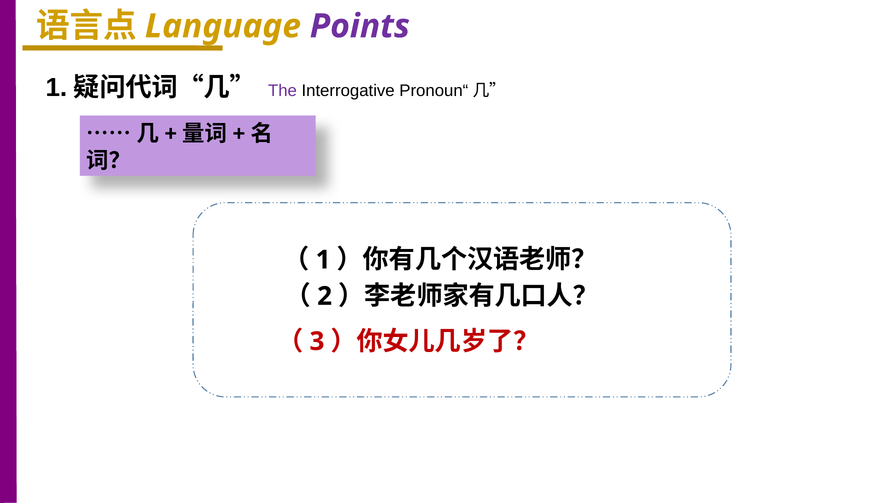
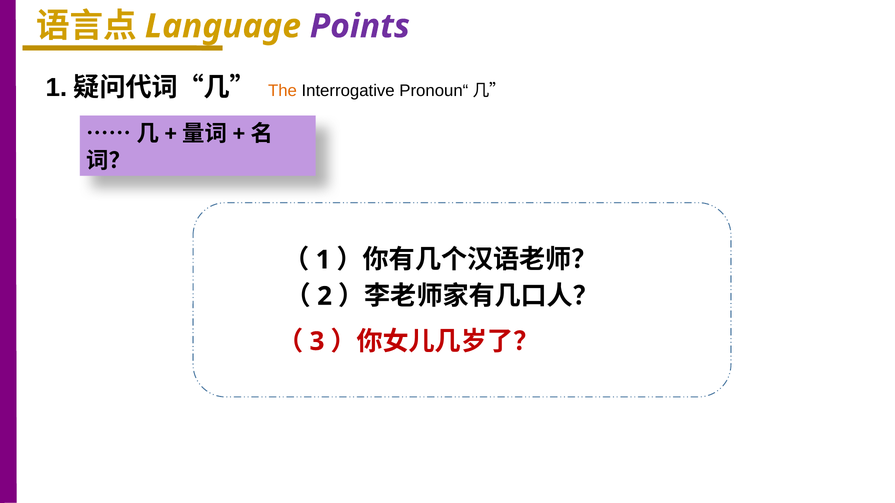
The colour: purple -> orange
